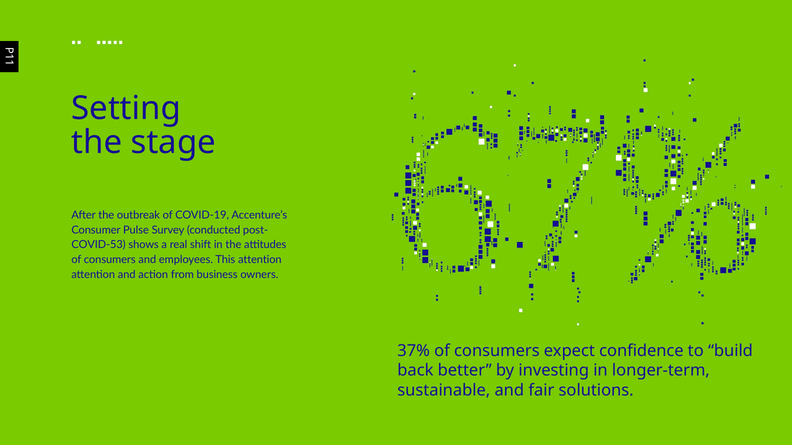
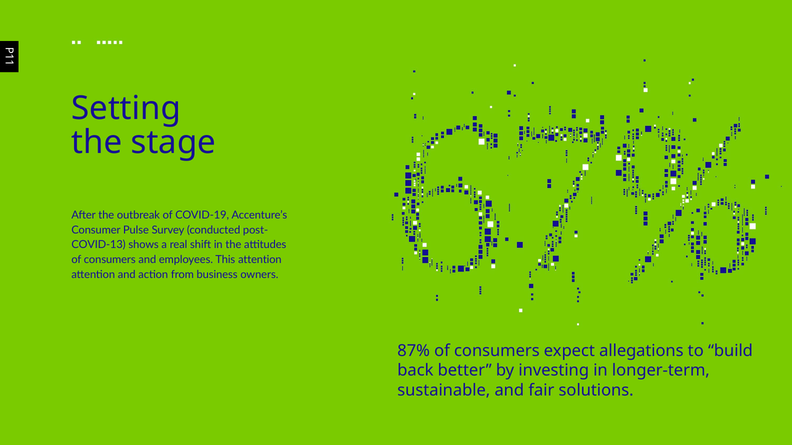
COVID-53: COVID-53 -> COVID-13
37%: 37% -> 87%
confidence: confidence -> allegations
